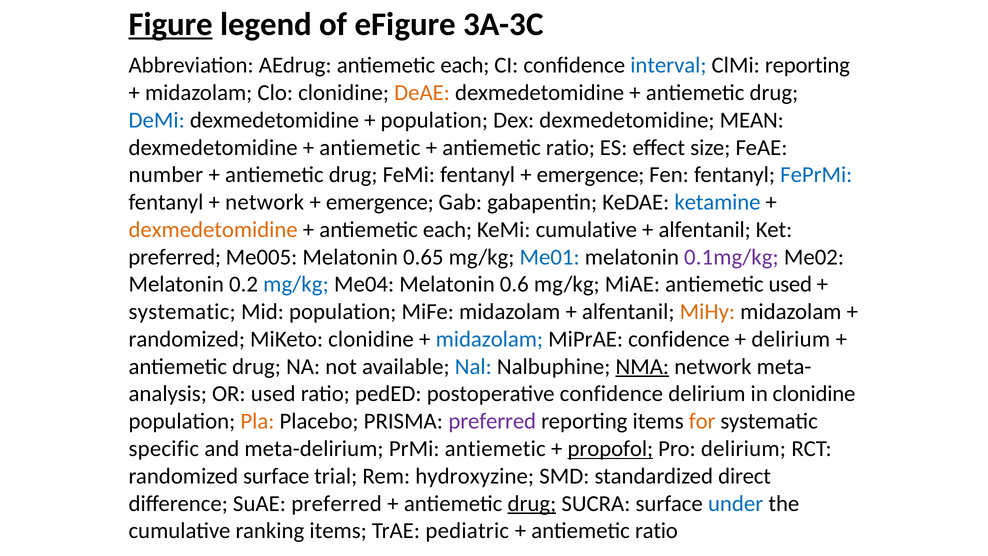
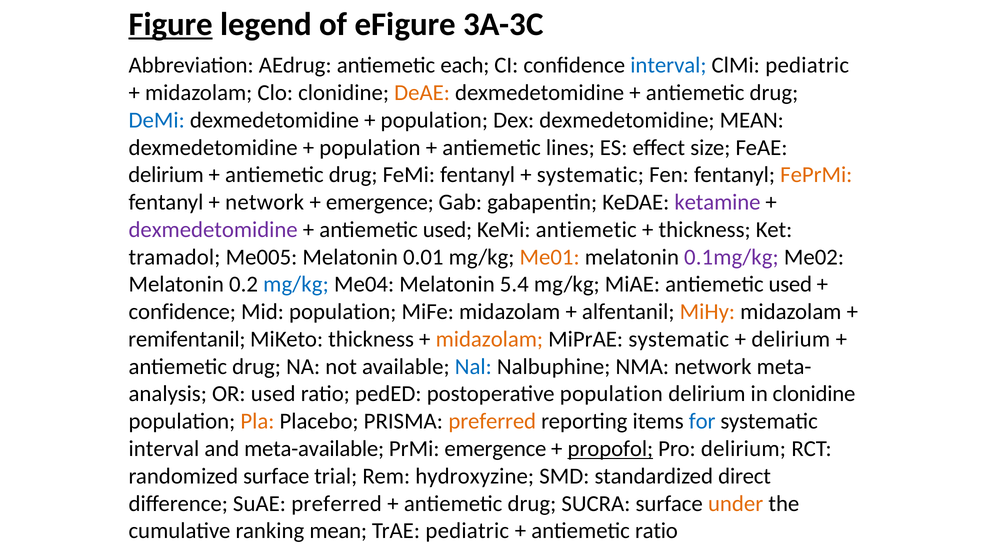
ClMi reporting: reporting -> pediatric
antiemetic at (370, 147): antiemetic -> population
ratio at (570, 147): ratio -> lines
number at (166, 175): number -> delirium
emergence at (591, 175): emergence -> systematic
FePrMi colour: blue -> orange
ketamine colour: blue -> purple
dexmedetomidine at (213, 230) colour: orange -> purple
each at (448, 230): each -> used
KeMi cumulative: cumulative -> antiemetic
alfentanil at (705, 230): alfentanil -> thickness
preferred at (175, 257): preferred -> tramadol
0.65: 0.65 -> 0.01
Me01 colour: blue -> orange
0.6: 0.6 -> 5.4
systematic at (182, 312): systematic -> confidence
randomized at (187, 339): randomized -> remifentanil
MiKeto clonidine: clonidine -> thickness
midazolam at (489, 339) colour: blue -> orange
MiPrAE confidence: confidence -> systematic
NMA underline: present -> none
postoperative confidence: confidence -> population
preferred at (492, 421) colour: purple -> orange
for colour: orange -> blue
specific at (164, 449): specific -> interval
meta-delirium: meta-delirium -> meta-available
PrMi antiemetic: antiemetic -> emergence
drug at (532, 503) underline: present -> none
under colour: blue -> orange
ranking items: items -> mean
